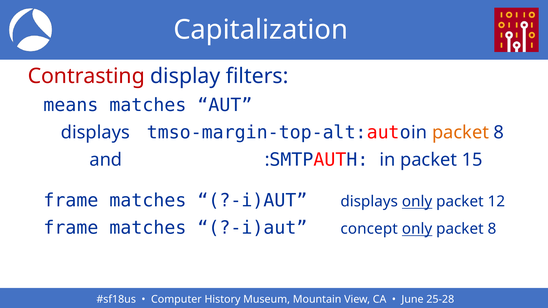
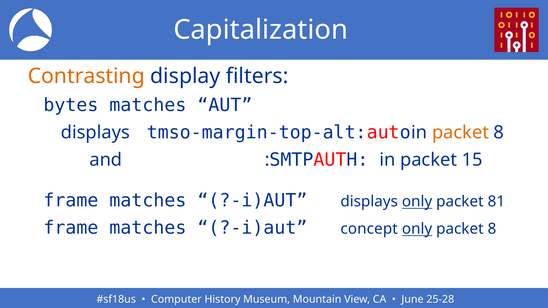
Contrasting colour: red -> orange
means: means -> bytes
12: 12 -> 81
